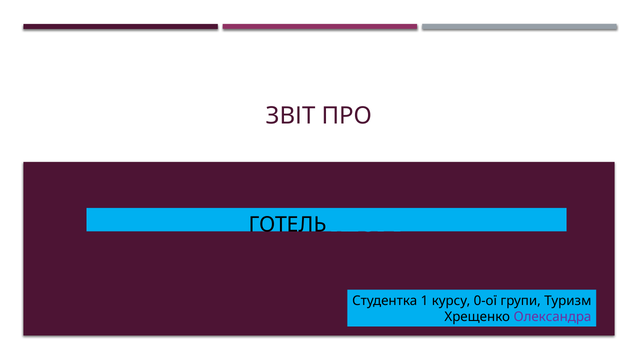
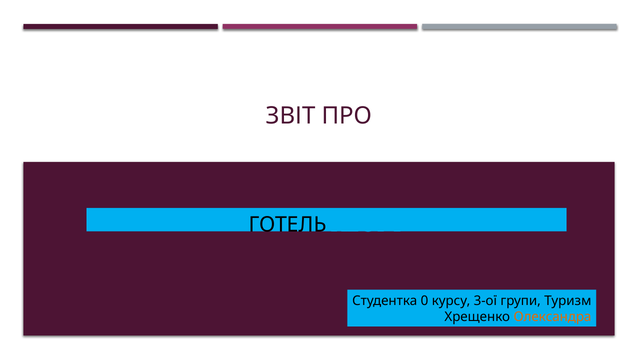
1: 1 -> 0
0-ої: 0-ої -> 3-ої
Олександра colour: purple -> orange
